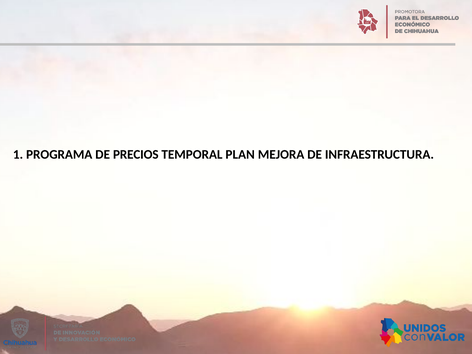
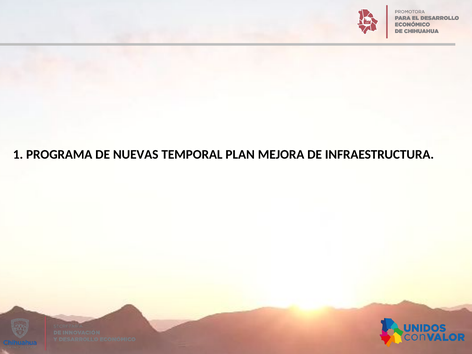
PRECIOS: PRECIOS -> NUEVAS
